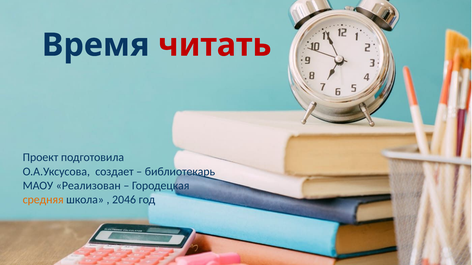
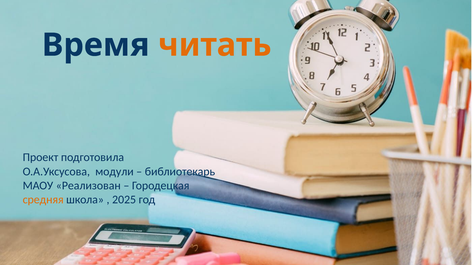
читать colour: red -> orange
создает: создает -> модули
2046: 2046 -> 2025
